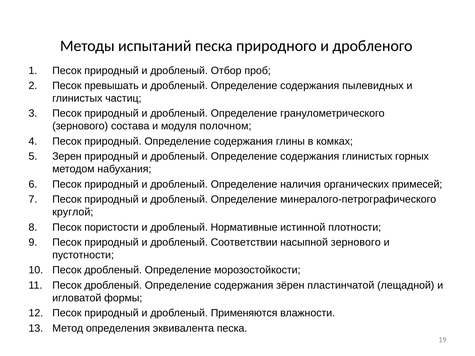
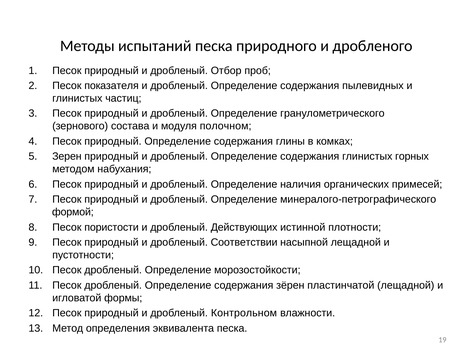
превышать: превышать -> показателя
круглой: круглой -> формой
Нормативные: Нормативные -> Действующих
насыпной зернового: зернового -> лещадной
Применяются: Применяются -> Контрольном
